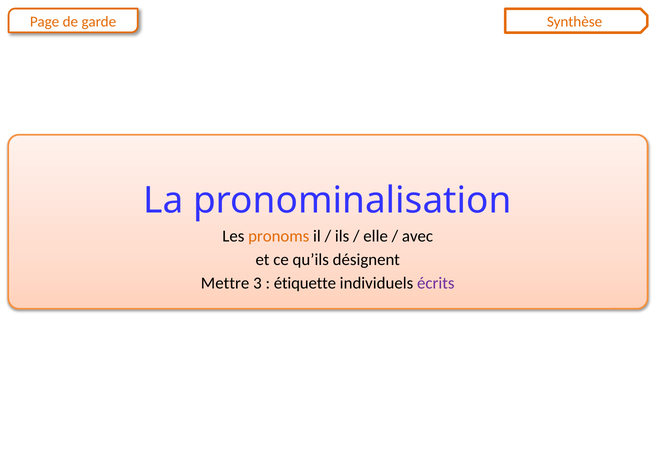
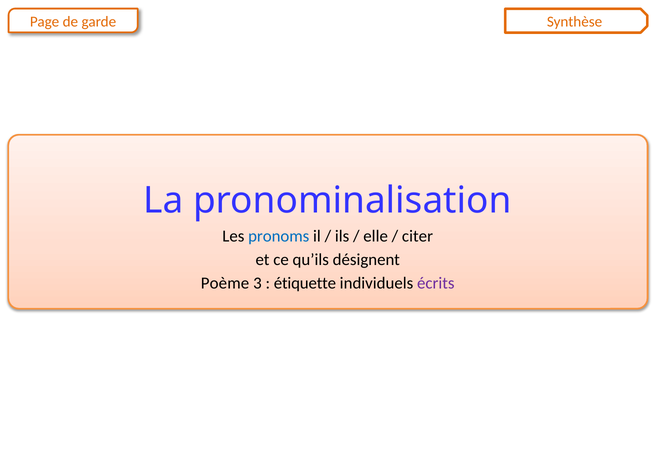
pronoms colour: orange -> blue
avec: avec -> citer
Mettre: Mettre -> Poème
